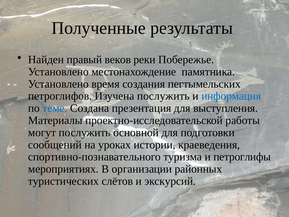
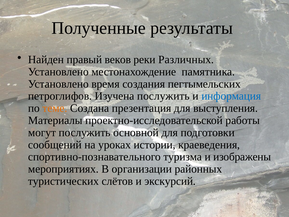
Побережье: Побережье -> Различных
теме colour: blue -> orange
петроглифы: петроглифы -> изображены
